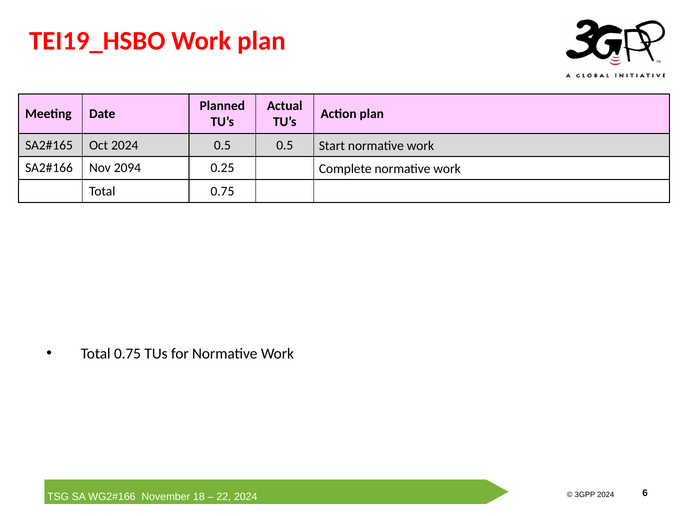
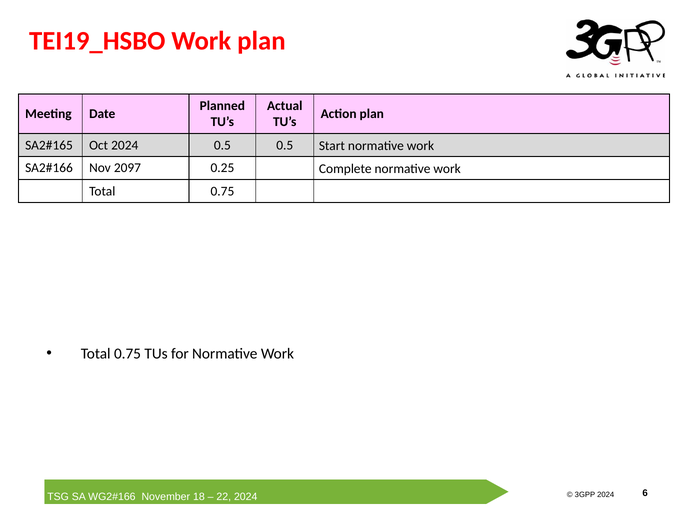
2094: 2094 -> 2097
